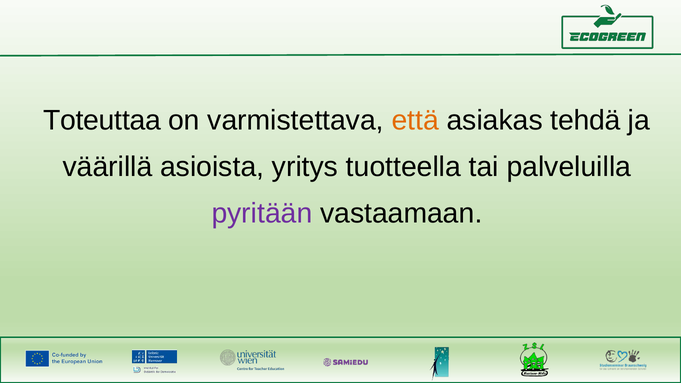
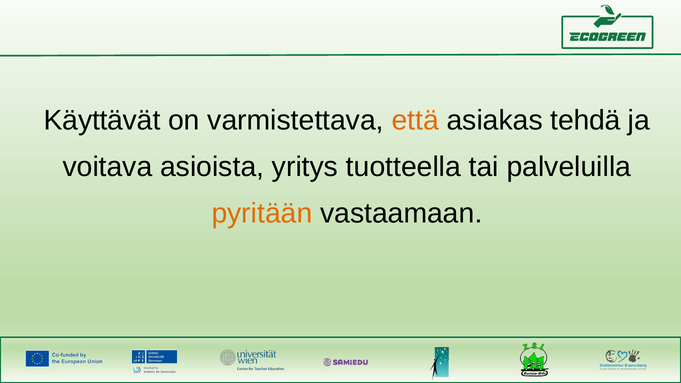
Toteuttaa: Toteuttaa -> Käyttävät
väärillä: väärillä -> voitava
pyritään colour: purple -> orange
